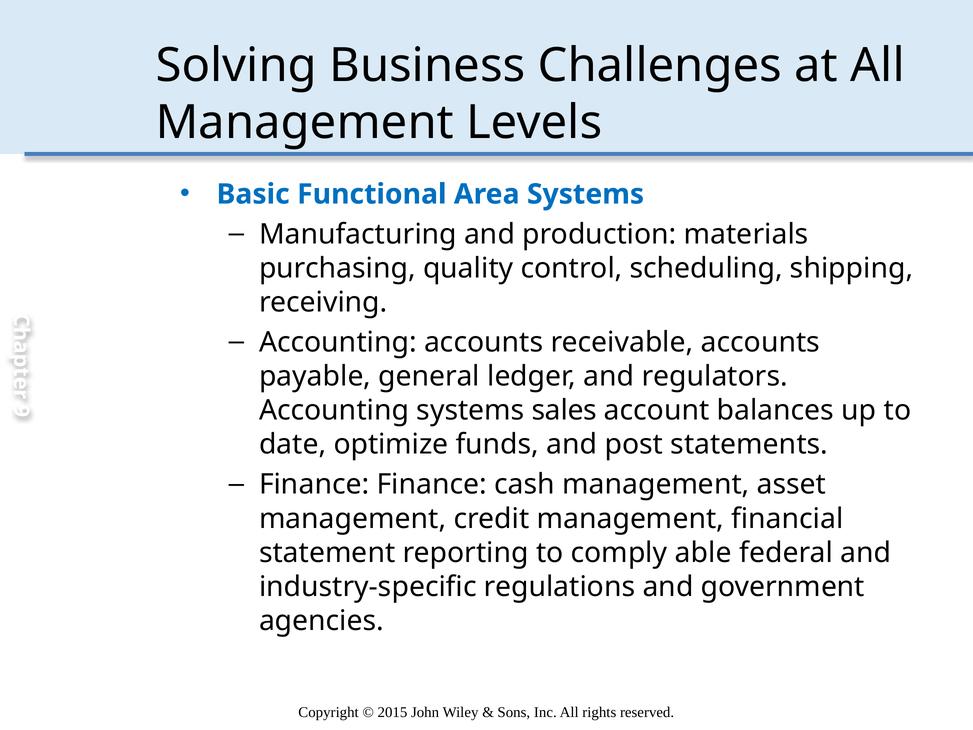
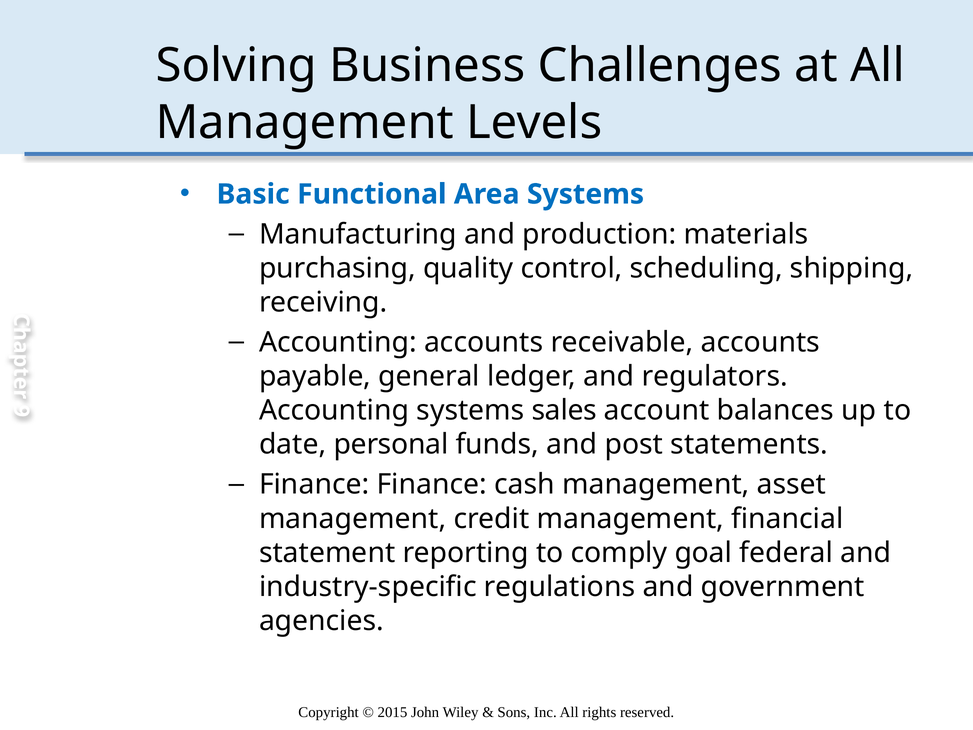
optimize: optimize -> personal
able: able -> goal
